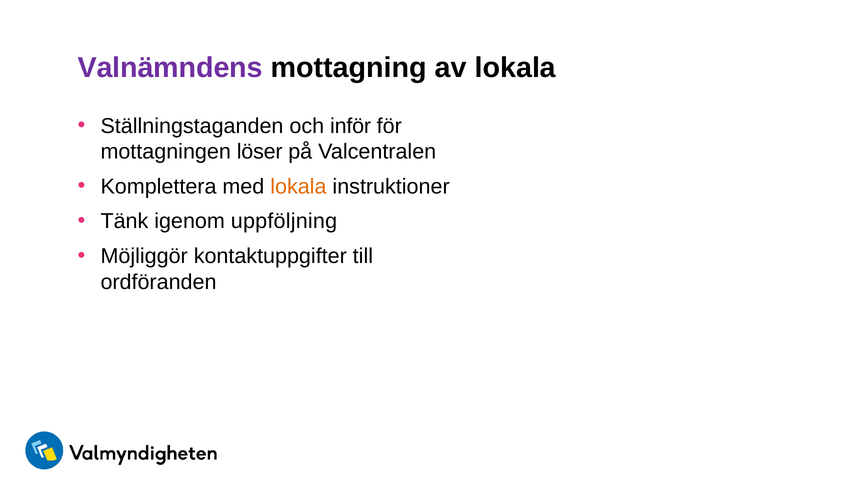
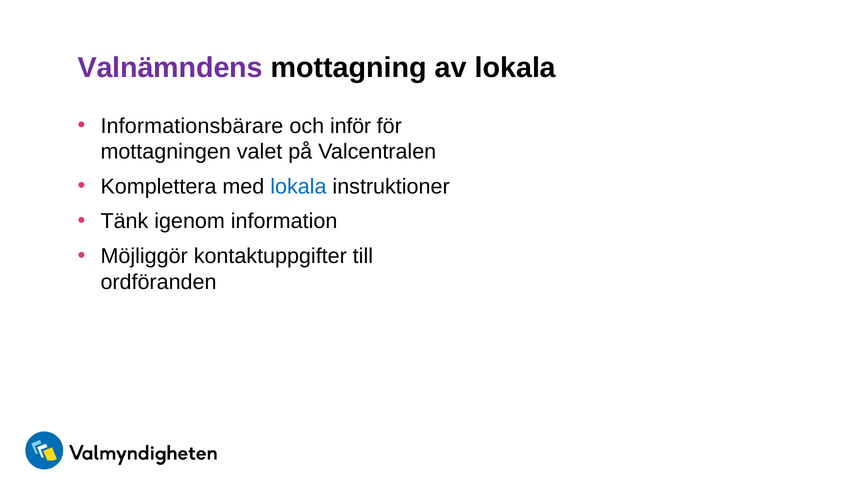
Ställningstaganden: Ställningstaganden -> Informationsbärare
löser: löser -> valet
lokala at (298, 187) colour: orange -> blue
uppföljning: uppföljning -> information
